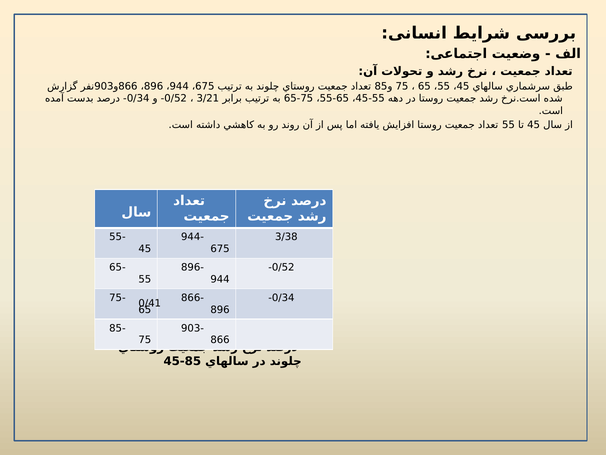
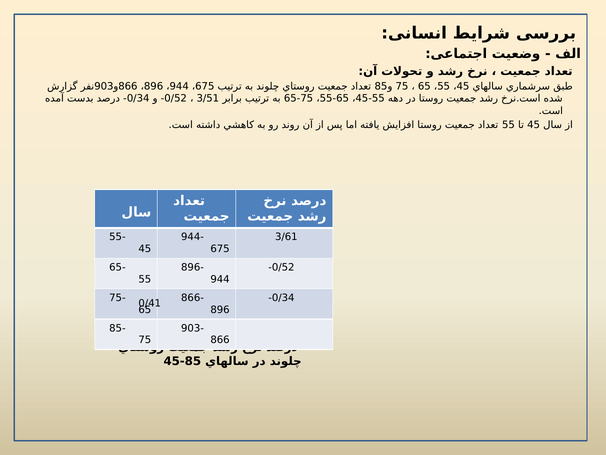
3/21: 3/21 -> 3/51
3/38: 3/38 -> 3/61
